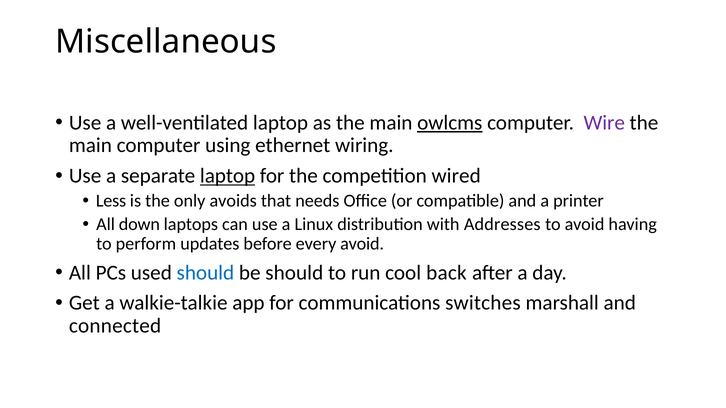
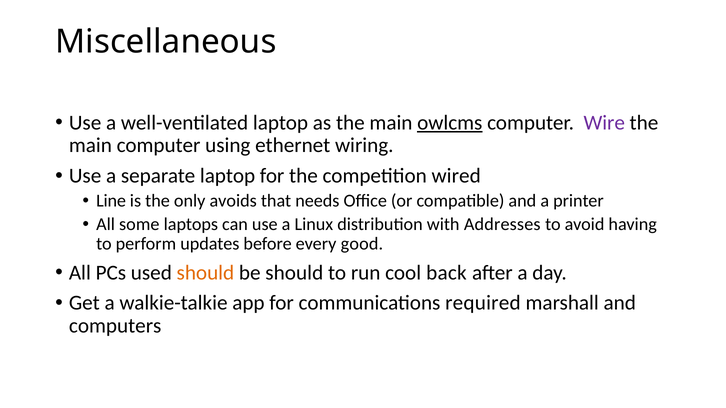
laptop at (228, 176) underline: present -> none
Less: Less -> Line
down: down -> some
every avoid: avoid -> good
should at (205, 273) colour: blue -> orange
switches: switches -> required
connected: connected -> computers
